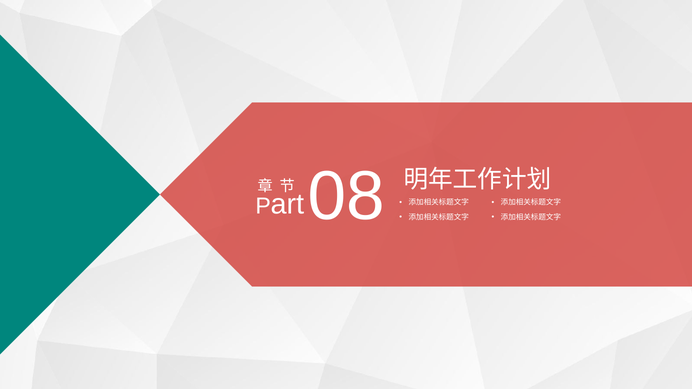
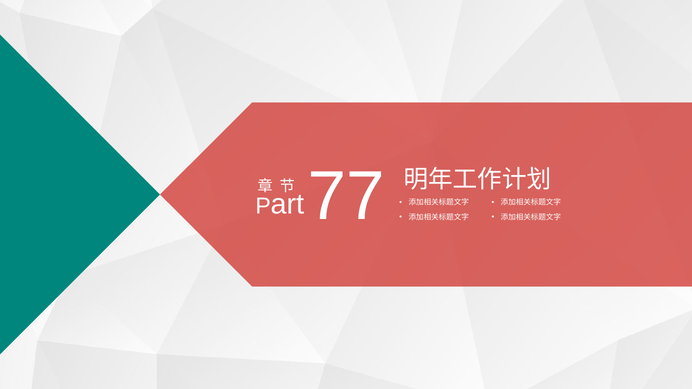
08: 08 -> 77
